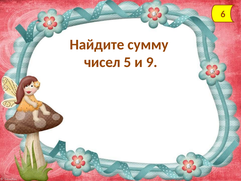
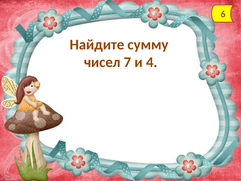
5: 5 -> 7
9: 9 -> 4
